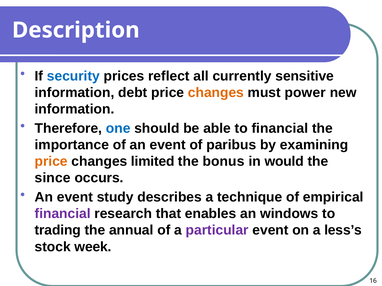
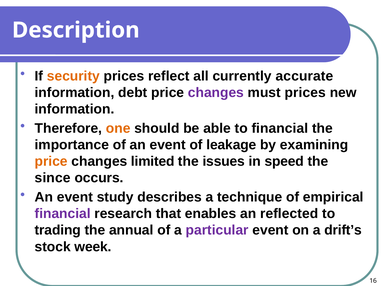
security colour: blue -> orange
sensitive: sensitive -> accurate
changes at (216, 93) colour: orange -> purple
must power: power -> prices
one colour: blue -> orange
paribus: paribus -> leakage
bonus: bonus -> issues
would: would -> speed
windows: windows -> reflected
less’s: less’s -> drift’s
